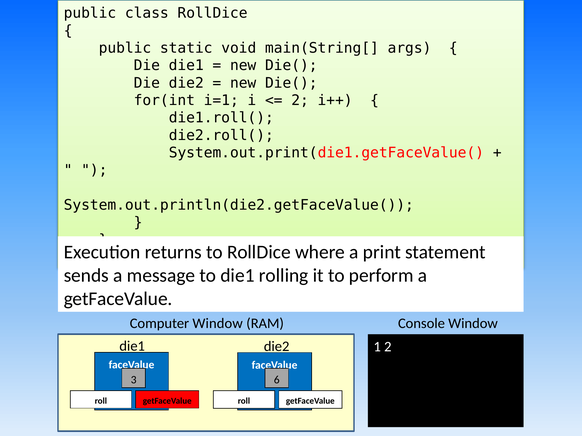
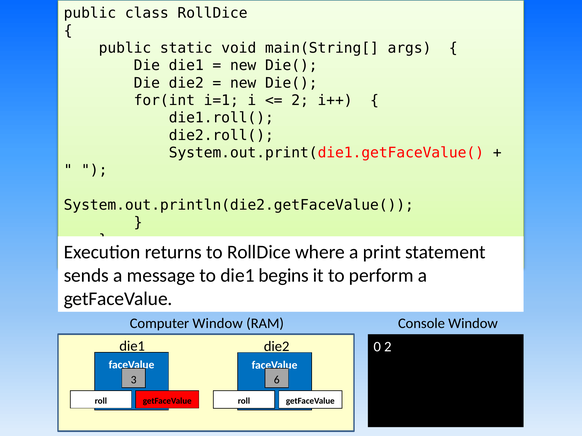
rolling: rolling -> begins
1: 1 -> 0
